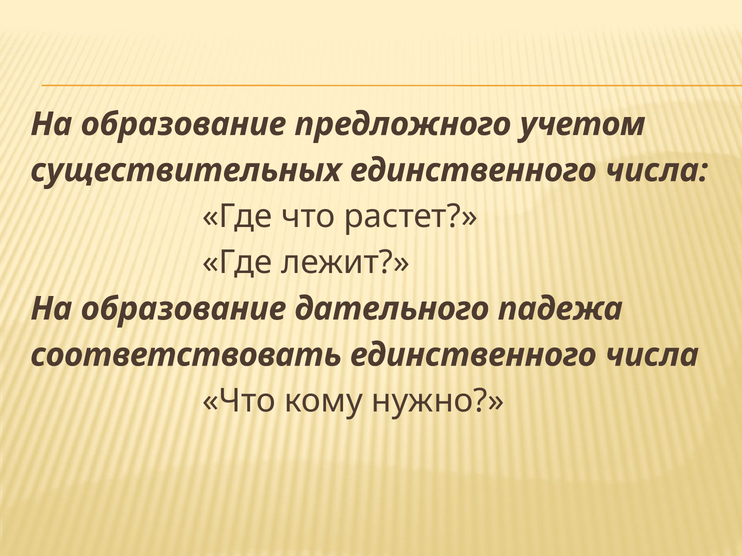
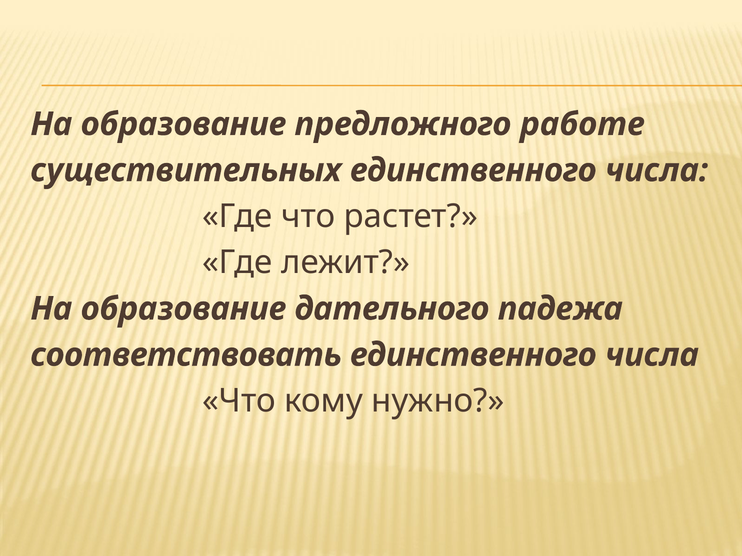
учетом: учетом -> работе
